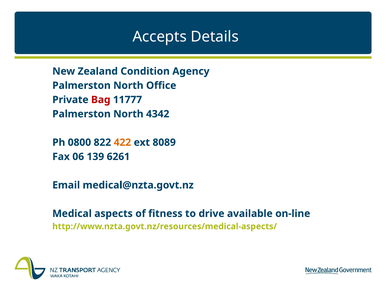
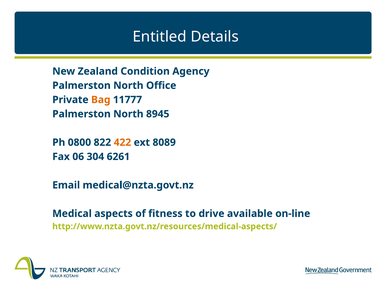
Accepts: Accepts -> Entitled
Bag colour: red -> orange
4342: 4342 -> 8945
139: 139 -> 304
